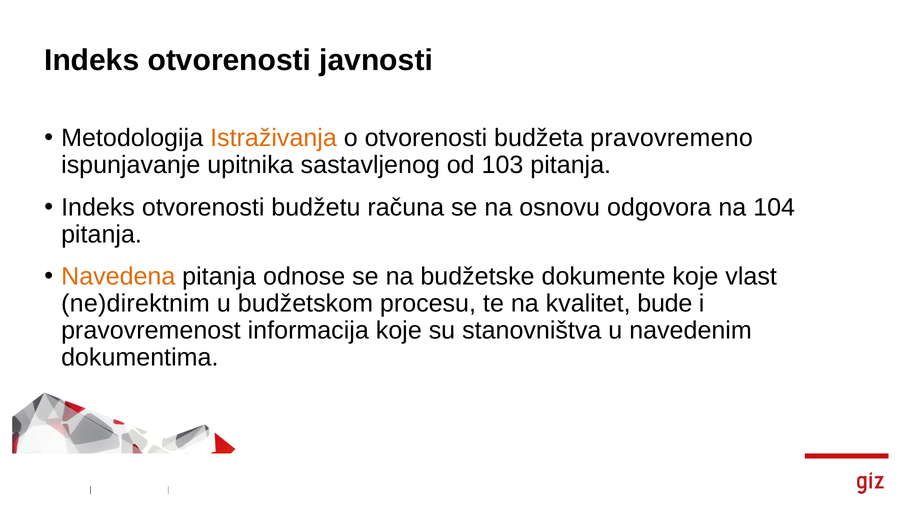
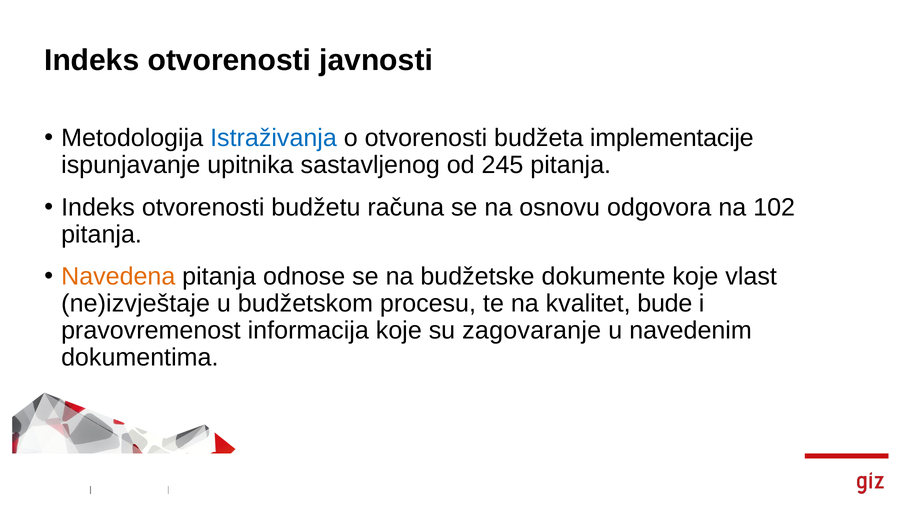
Istraživanja colour: orange -> blue
pravovremeno: pravovremeno -> implementacije
103: 103 -> 245
104: 104 -> 102
ne)direktnim: ne)direktnim -> ne)izvještaje
stanovništva: stanovništva -> zagovaranje
